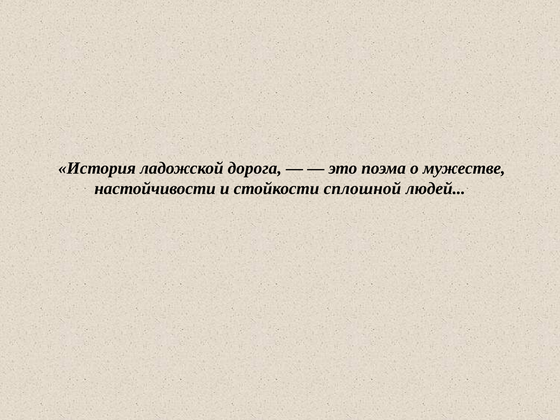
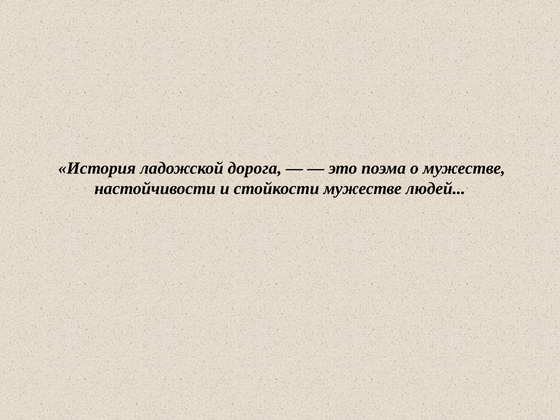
стойкости сплошной: сплошной -> мужестве
